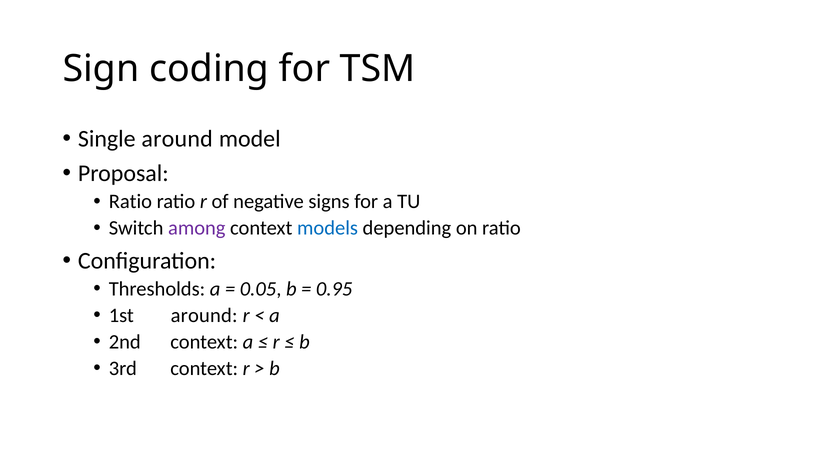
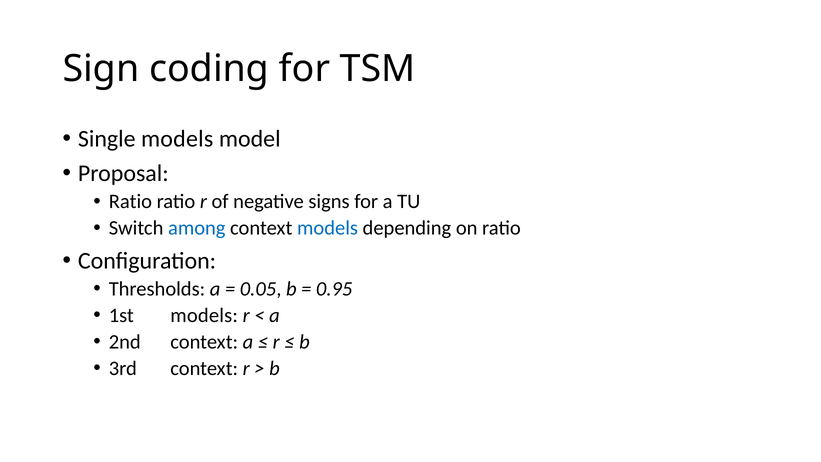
Single around: around -> models
among colour: purple -> blue
1st around: around -> models
